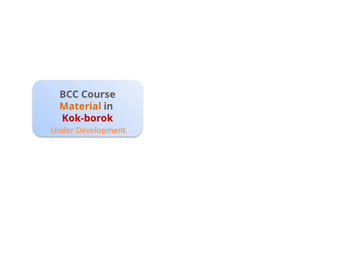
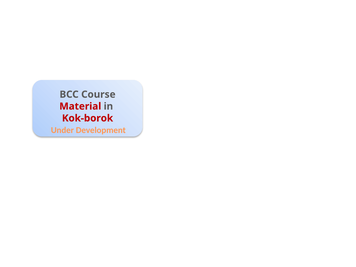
Material colour: orange -> red
